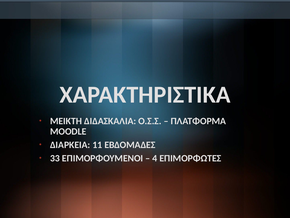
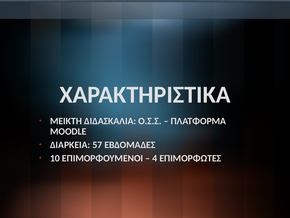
11: 11 -> 57
33: 33 -> 10
